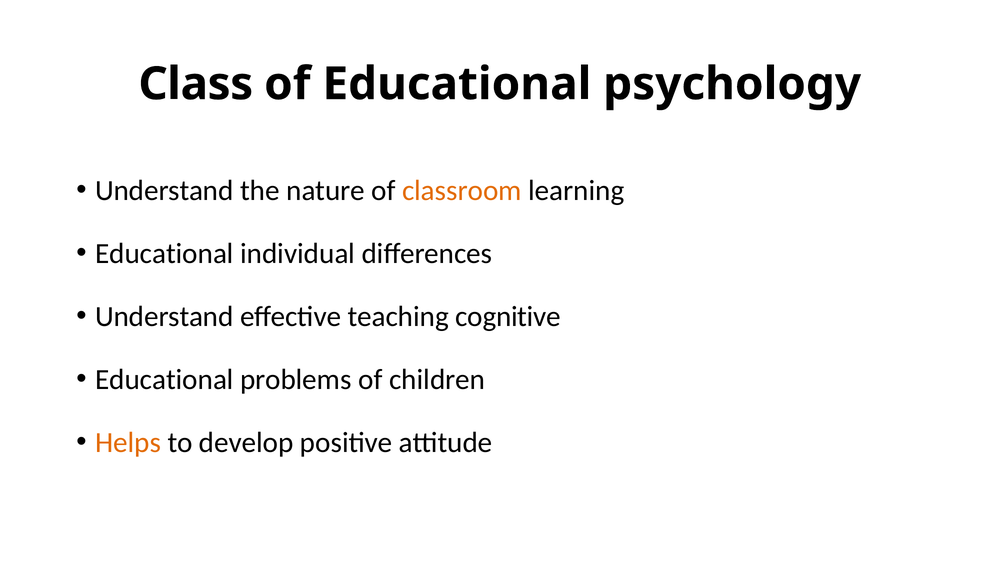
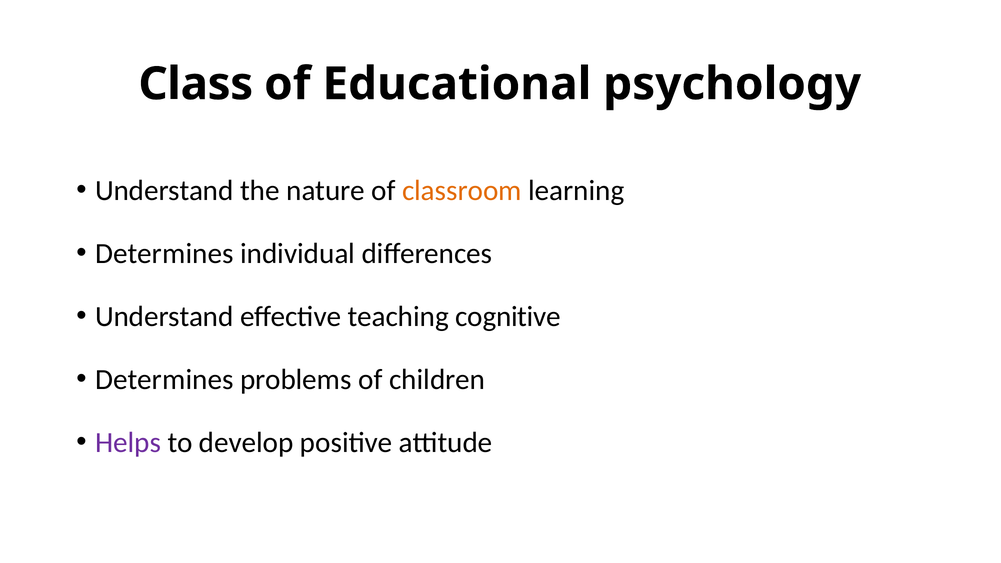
Educational at (164, 254): Educational -> Determines
Educational at (164, 380): Educational -> Determines
Helps colour: orange -> purple
